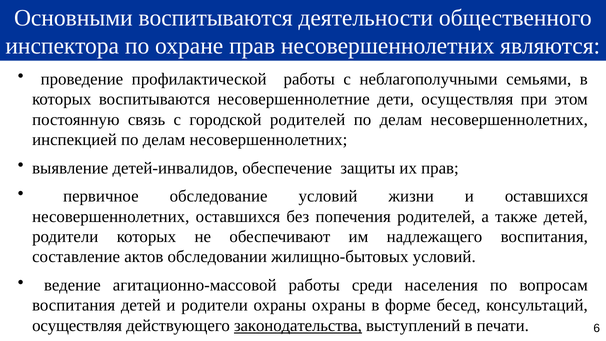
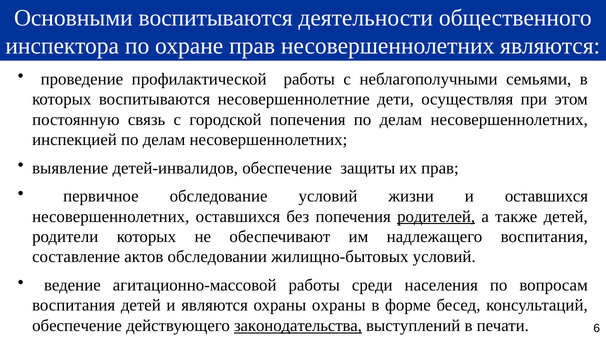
городской родителей: родителей -> попечения
родителей at (436, 216) underline: none -> present
и родители: родители -> являются
осуществляя at (77, 325): осуществляя -> обеспечение
